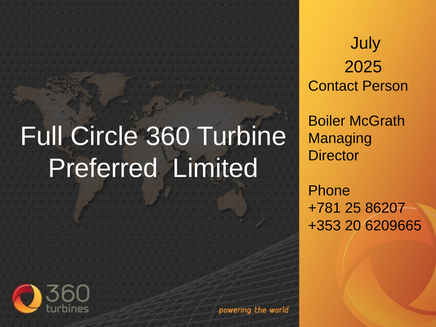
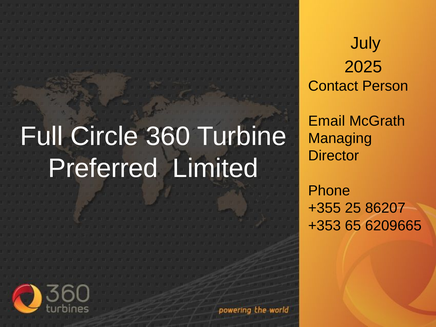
Boiler: Boiler -> Email
+781: +781 -> +355
20: 20 -> 65
